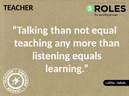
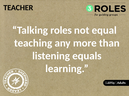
Talking than: than -> roles
